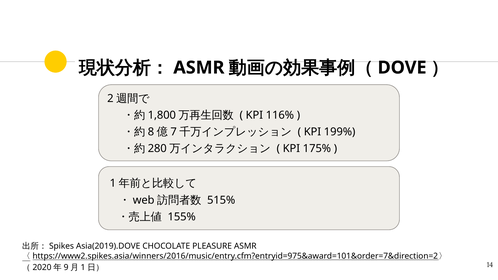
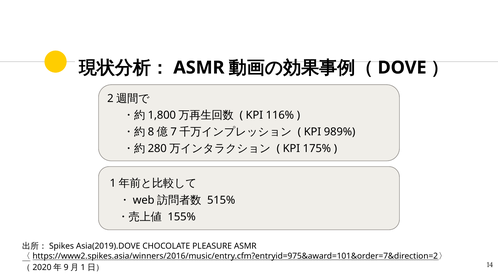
199%: 199% -> 989%
